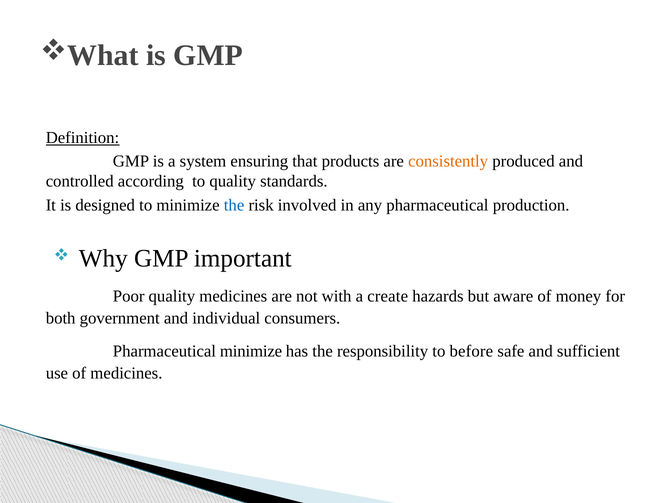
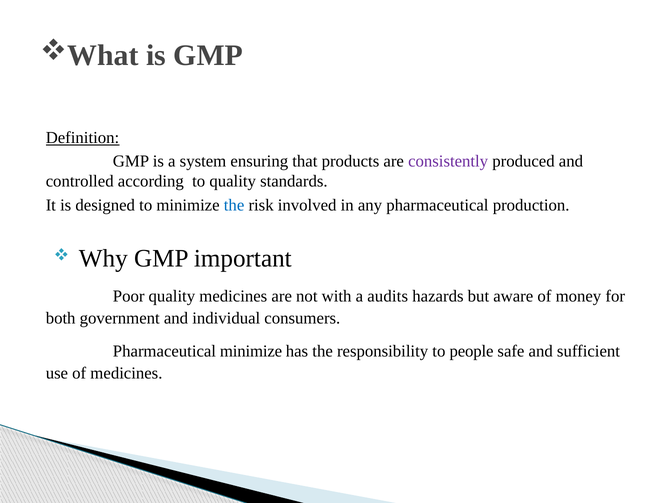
consistently colour: orange -> purple
create: create -> audits
before: before -> people
